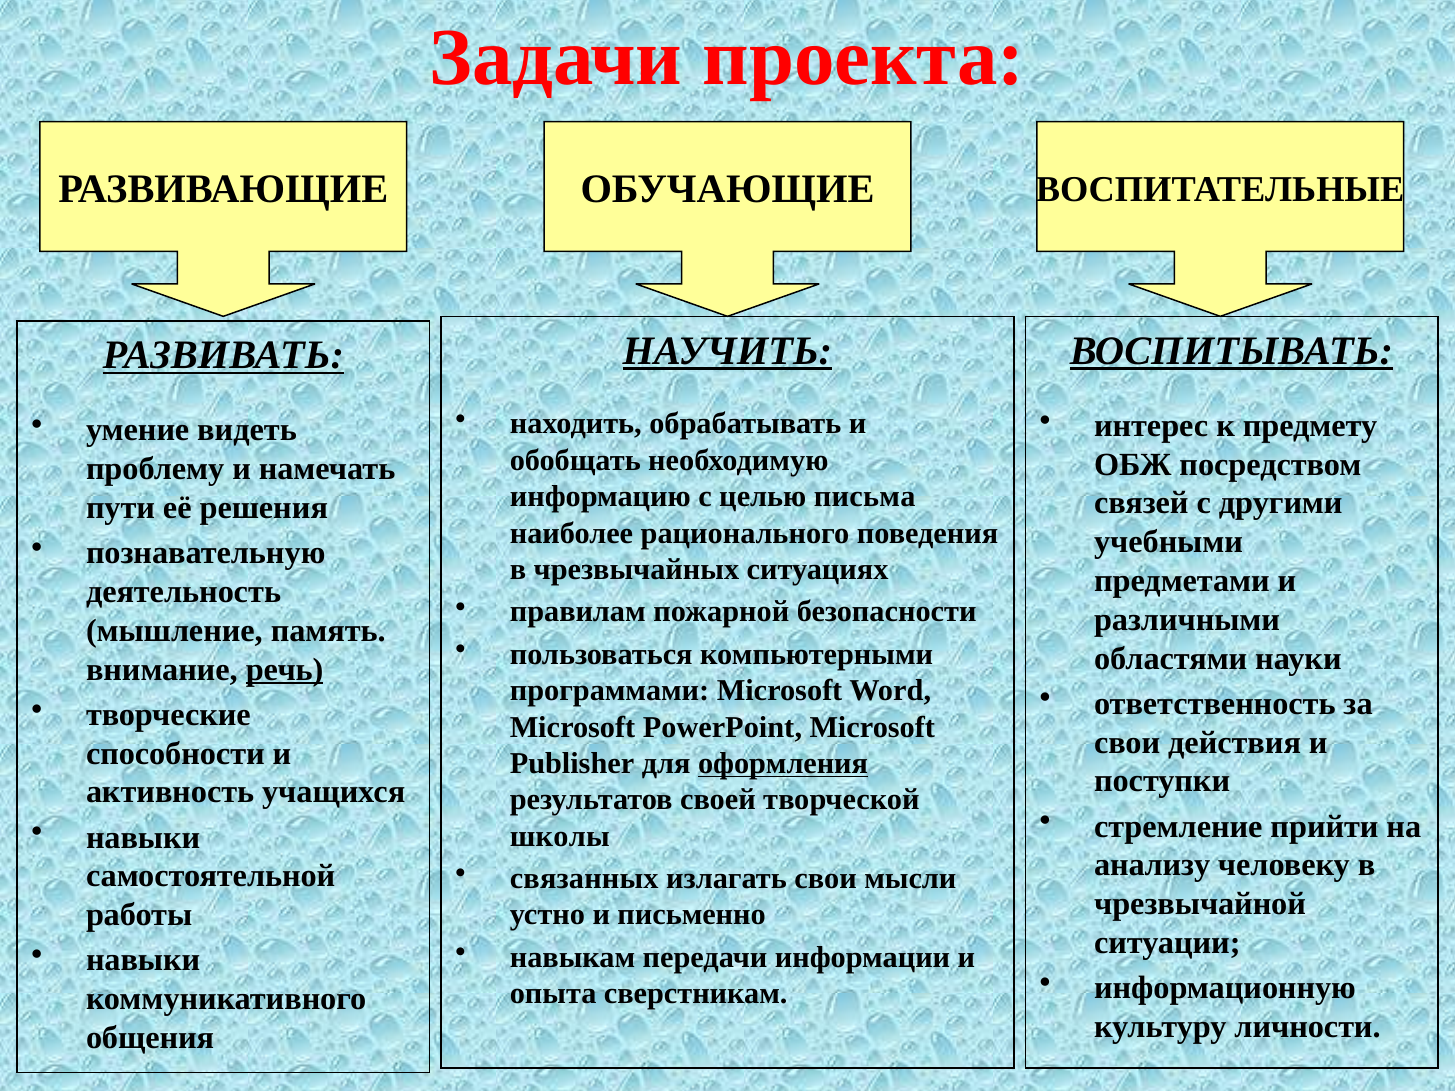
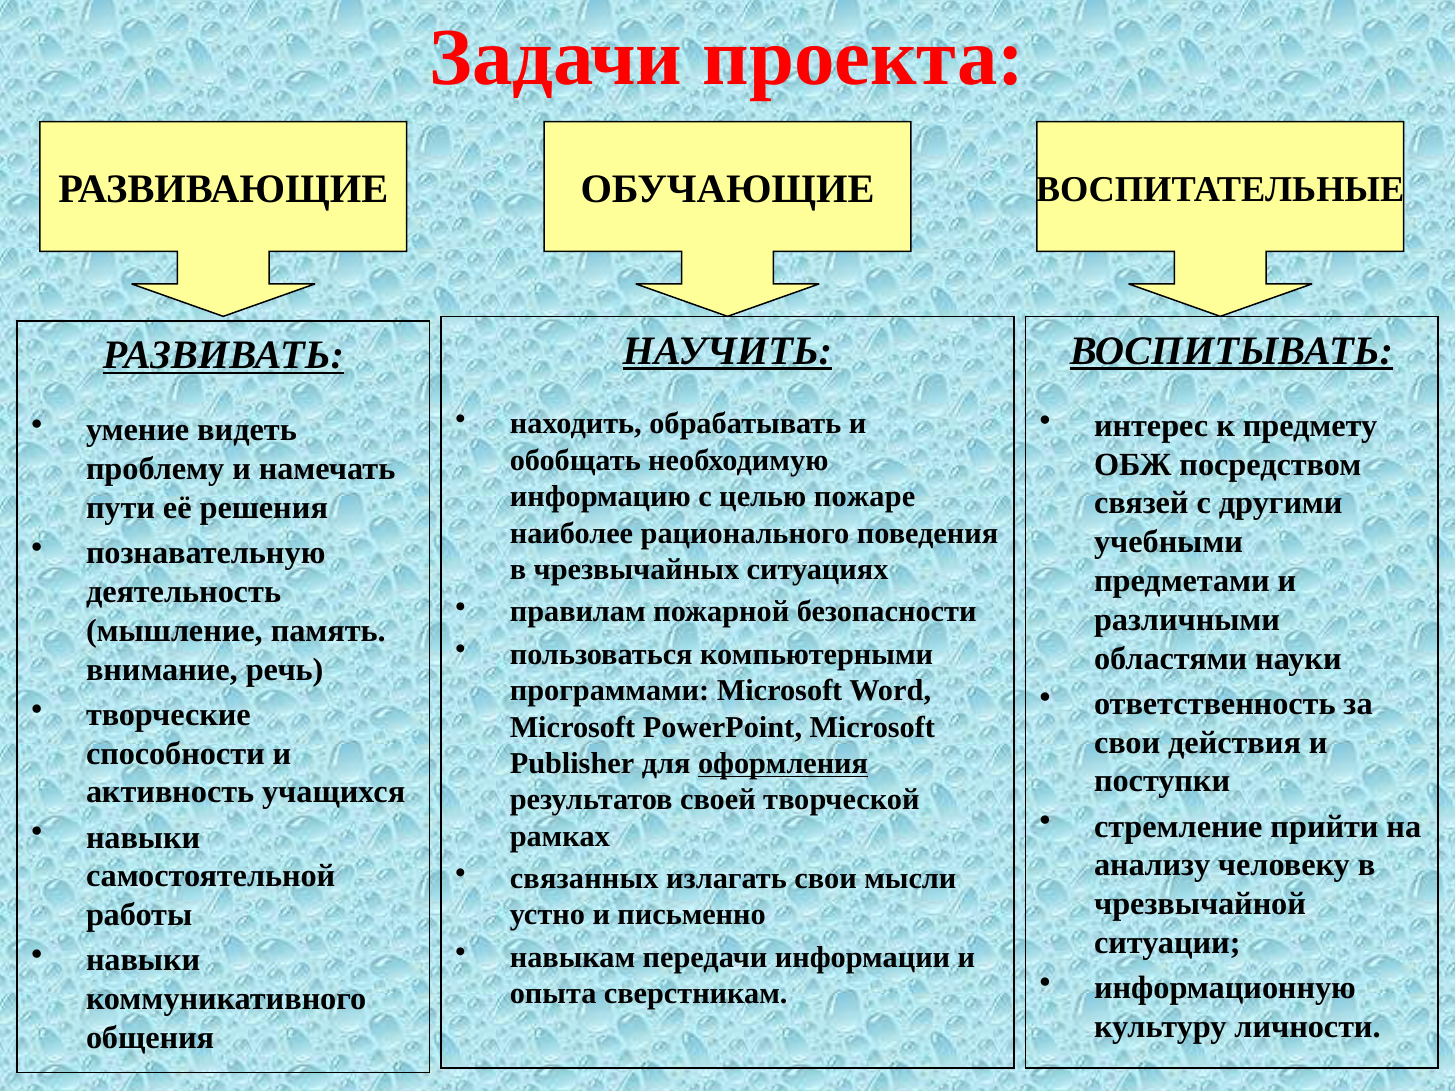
письма: письма -> пожаре
речь underline: present -> none
школы: школы -> рамках
